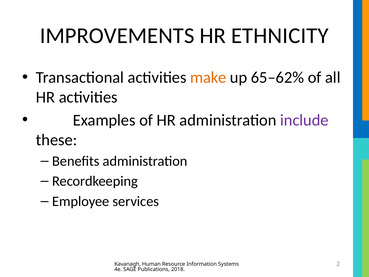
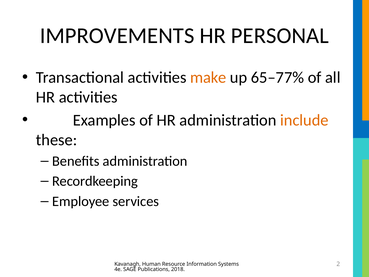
ETHNICITY: ETHNICITY -> PERSONAL
65–62%: 65–62% -> 65–77%
include colour: purple -> orange
